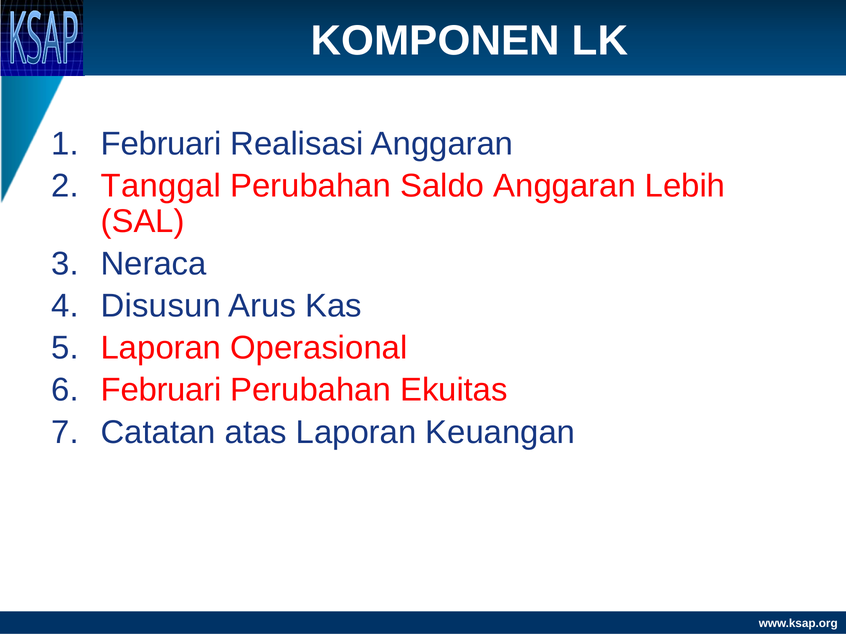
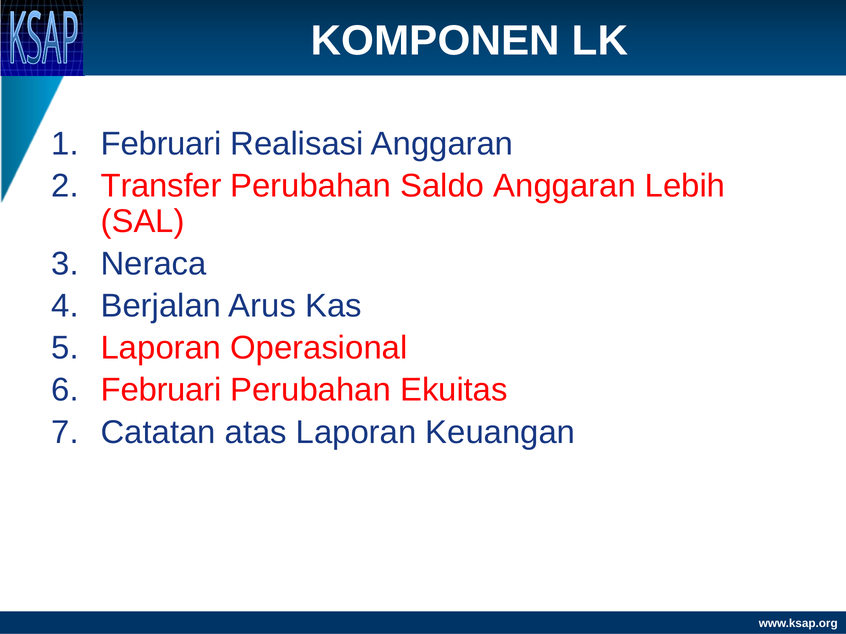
Tanggal: Tanggal -> Transfer
Disusun: Disusun -> Berjalan
